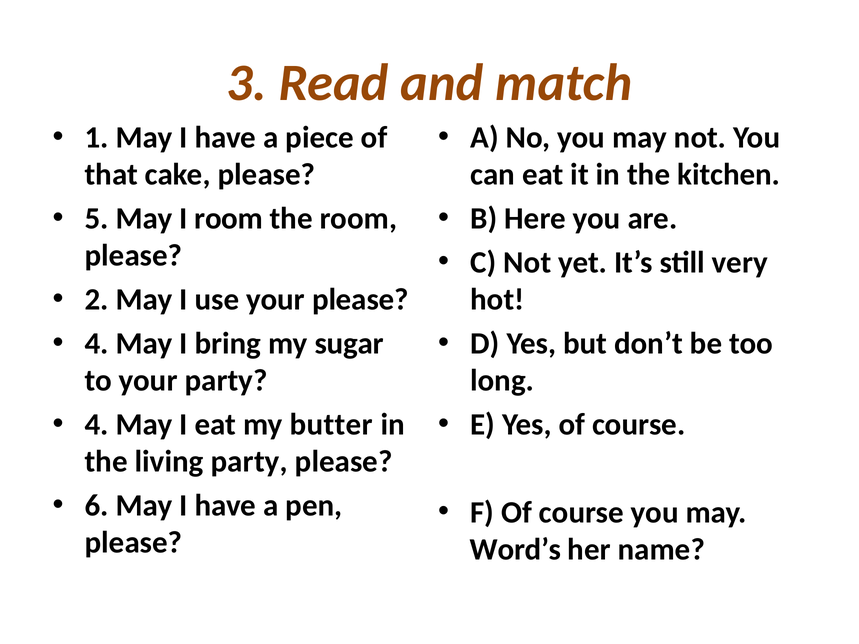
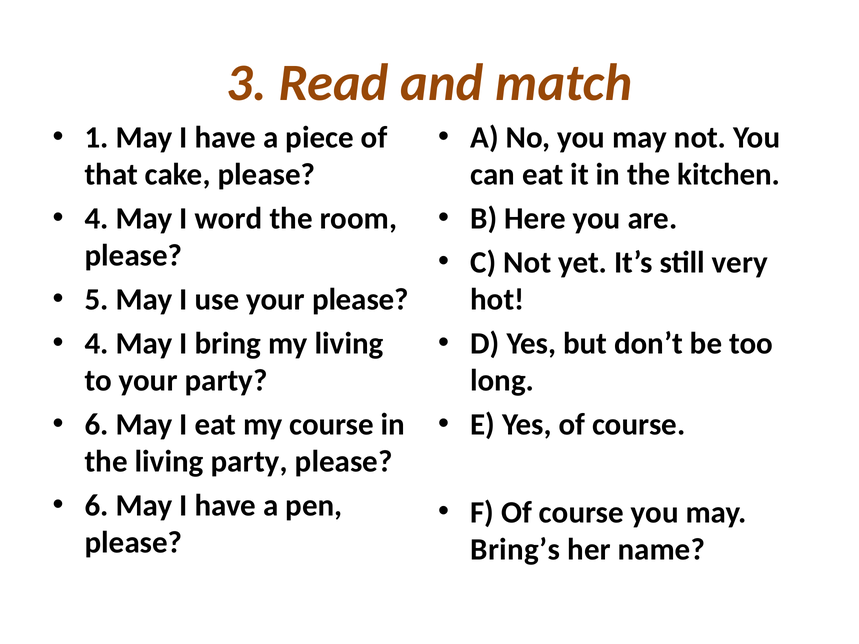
5 at (97, 219): 5 -> 4
I room: room -> word
2: 2 -> 5
my sugar: sugar -> living
4 at (97, 425): 4 -> 6
my butter: butter -> course
Word’s: Word’s -> Bring’s
